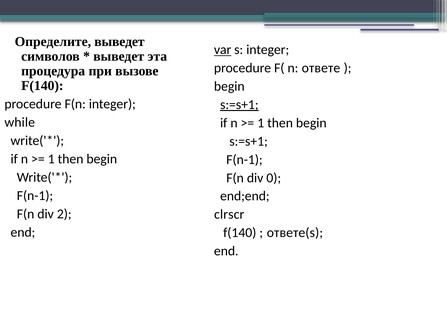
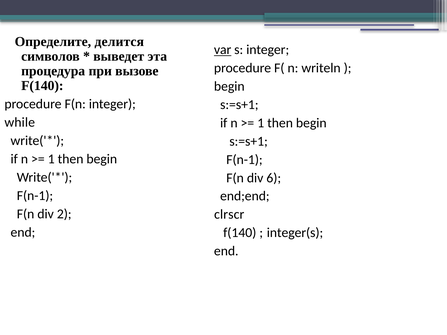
Определите выведет: выведет -> делится
ответе: ответе -> writeln
s:=s+1 at (239, 105) underline: present -> none
0: 0 -> 6
ответе(s: ответе(s -> integer(s
